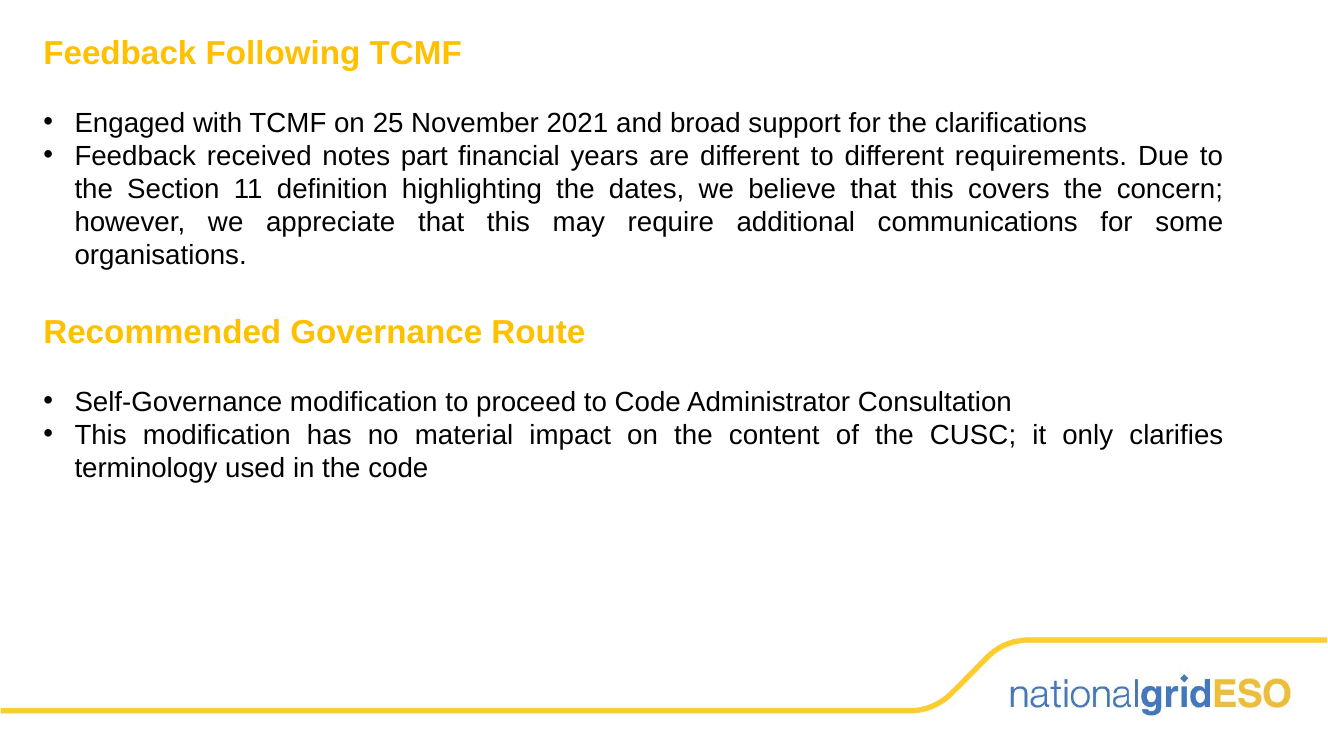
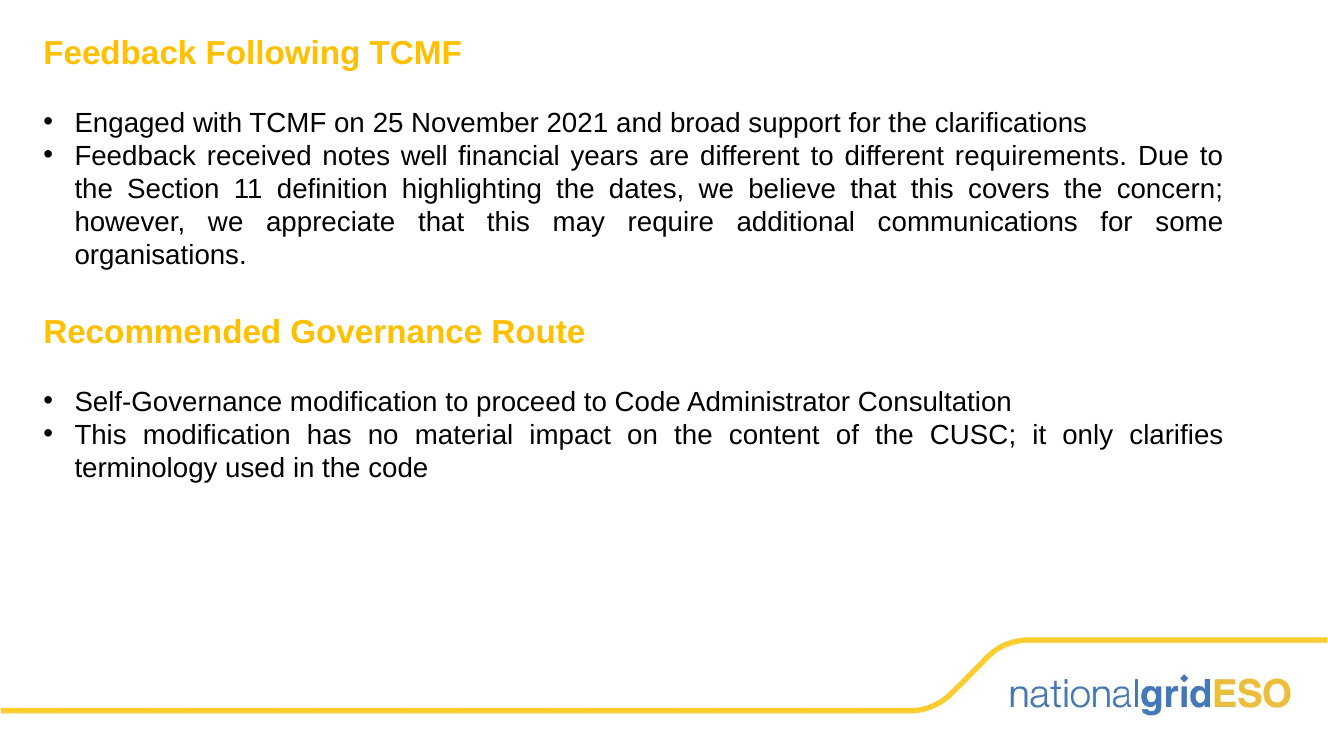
part: part -> well
